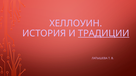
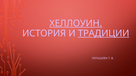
ХЕЛЛОУИН underline: none -> present
